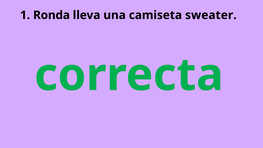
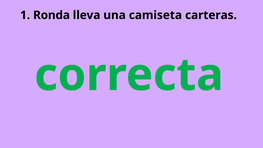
sweater: sweater -> carteras
